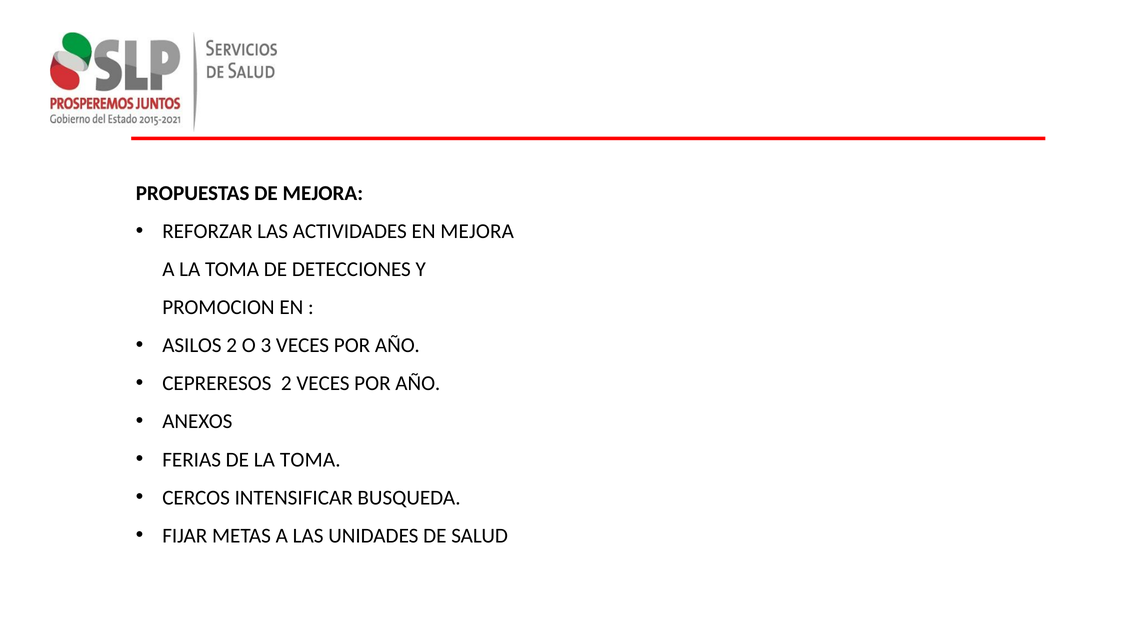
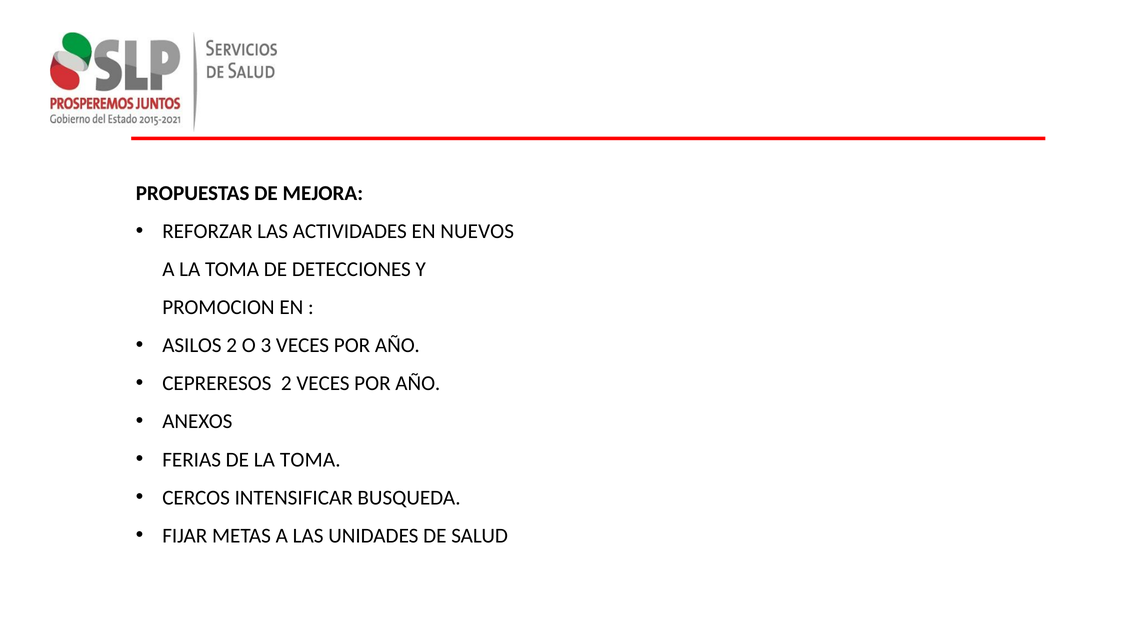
EN MEJORA: MEJORA -> NUEVOS
